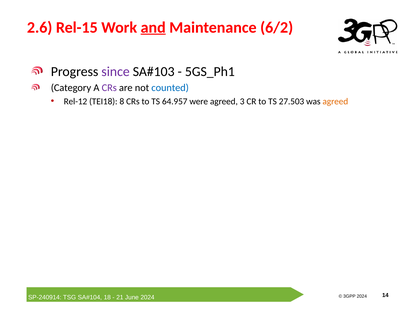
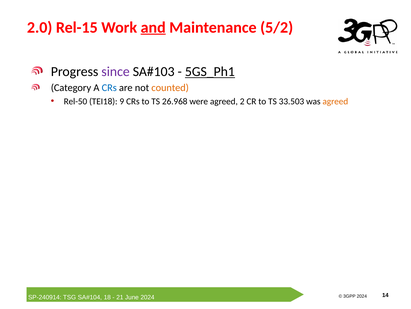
2.6: 2.6 -> 2.0
6/2: 6/2 -> 5/2
5GS_Ph1 underline: none -> present
CRs at (109, 88) colour: purple -> blue
counted colour: blue -> orange
Rel-12: Rel-12 -> Rel-50
8: 8 -> 9
64.957: 64.957 -> 26.968
3: 3 -> 2
27.503: 27.503 -> 33.503
